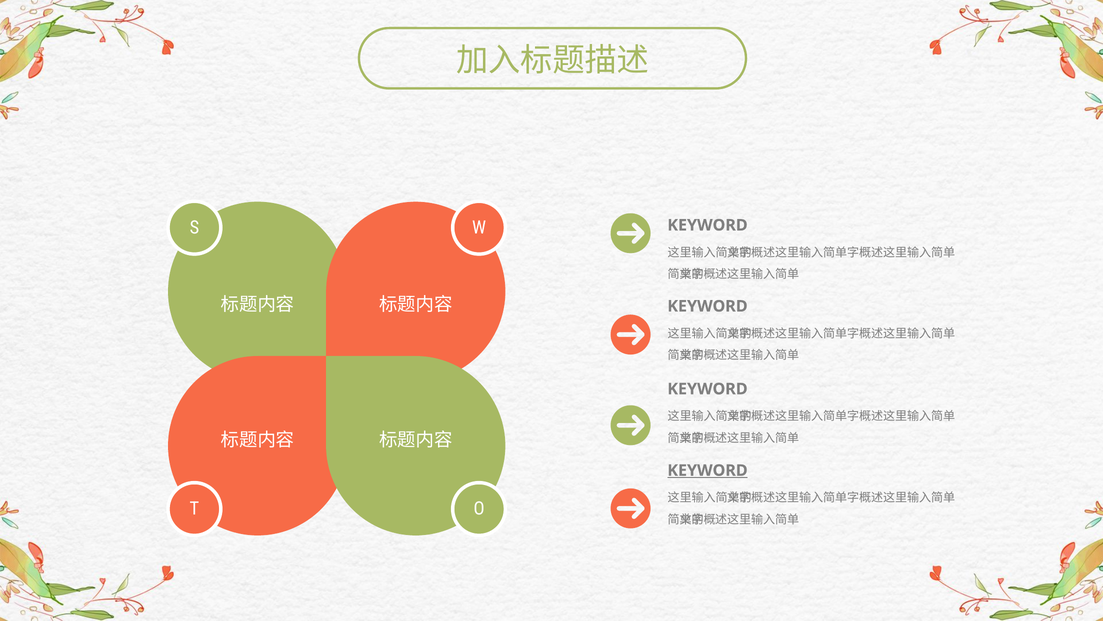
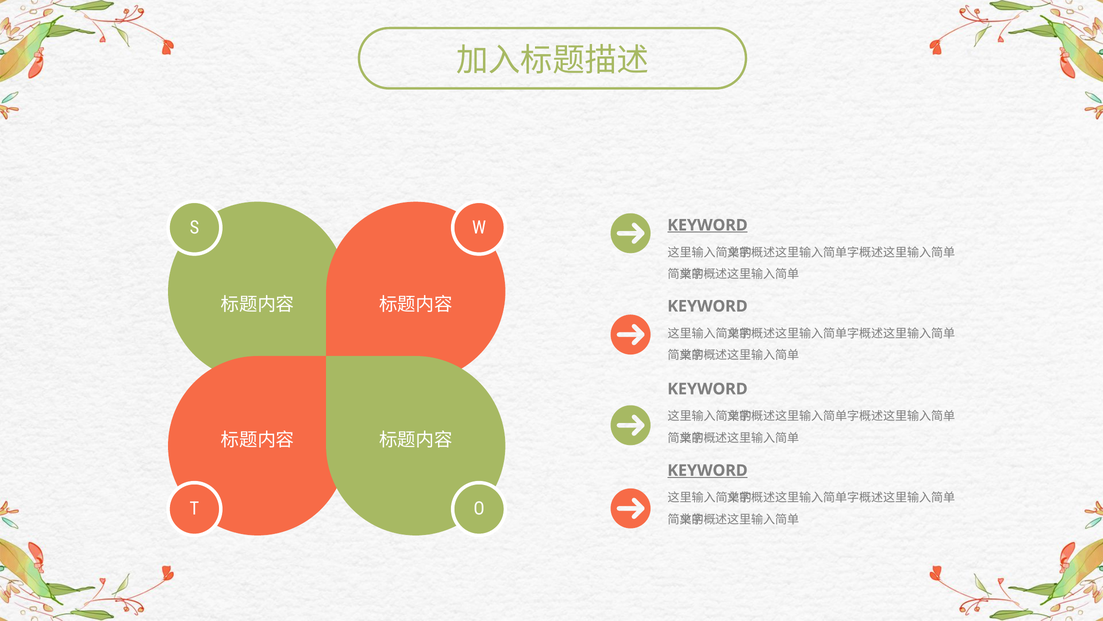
KEYWORD at (707, 225) underline: none -> present
